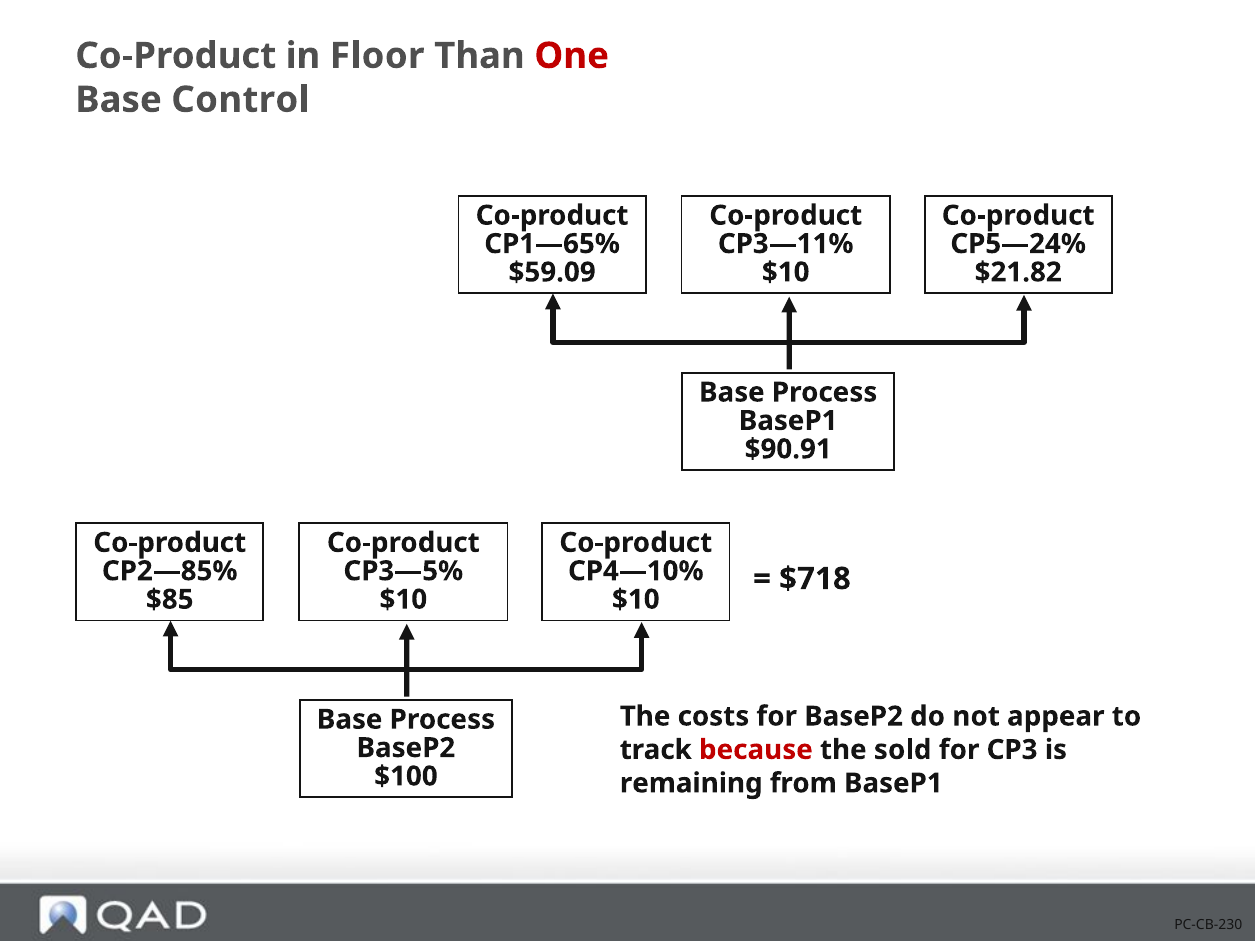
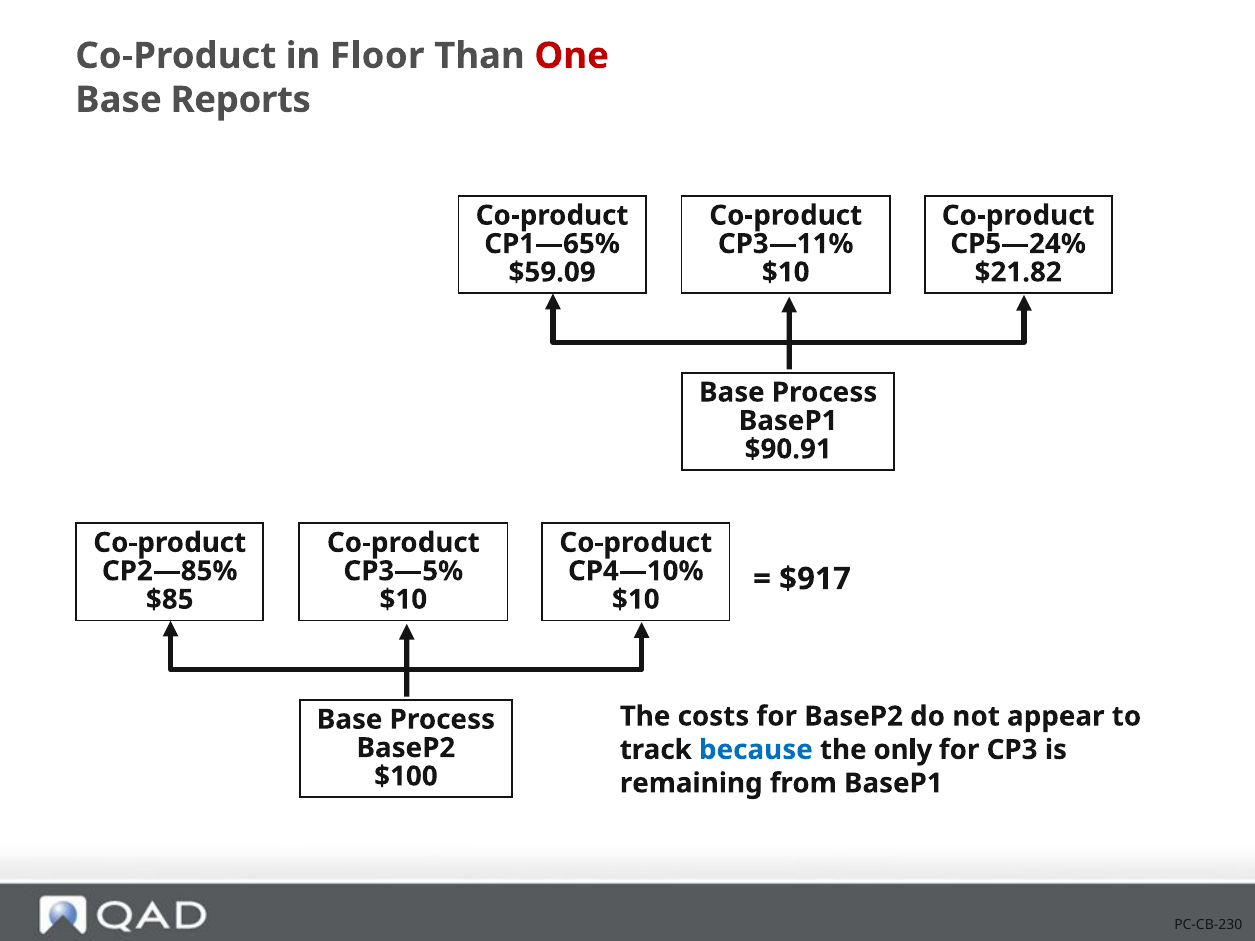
Control: Control -> Reports
$718: $718 -> $917
because colour: red -> blue
sold: sold -> only
